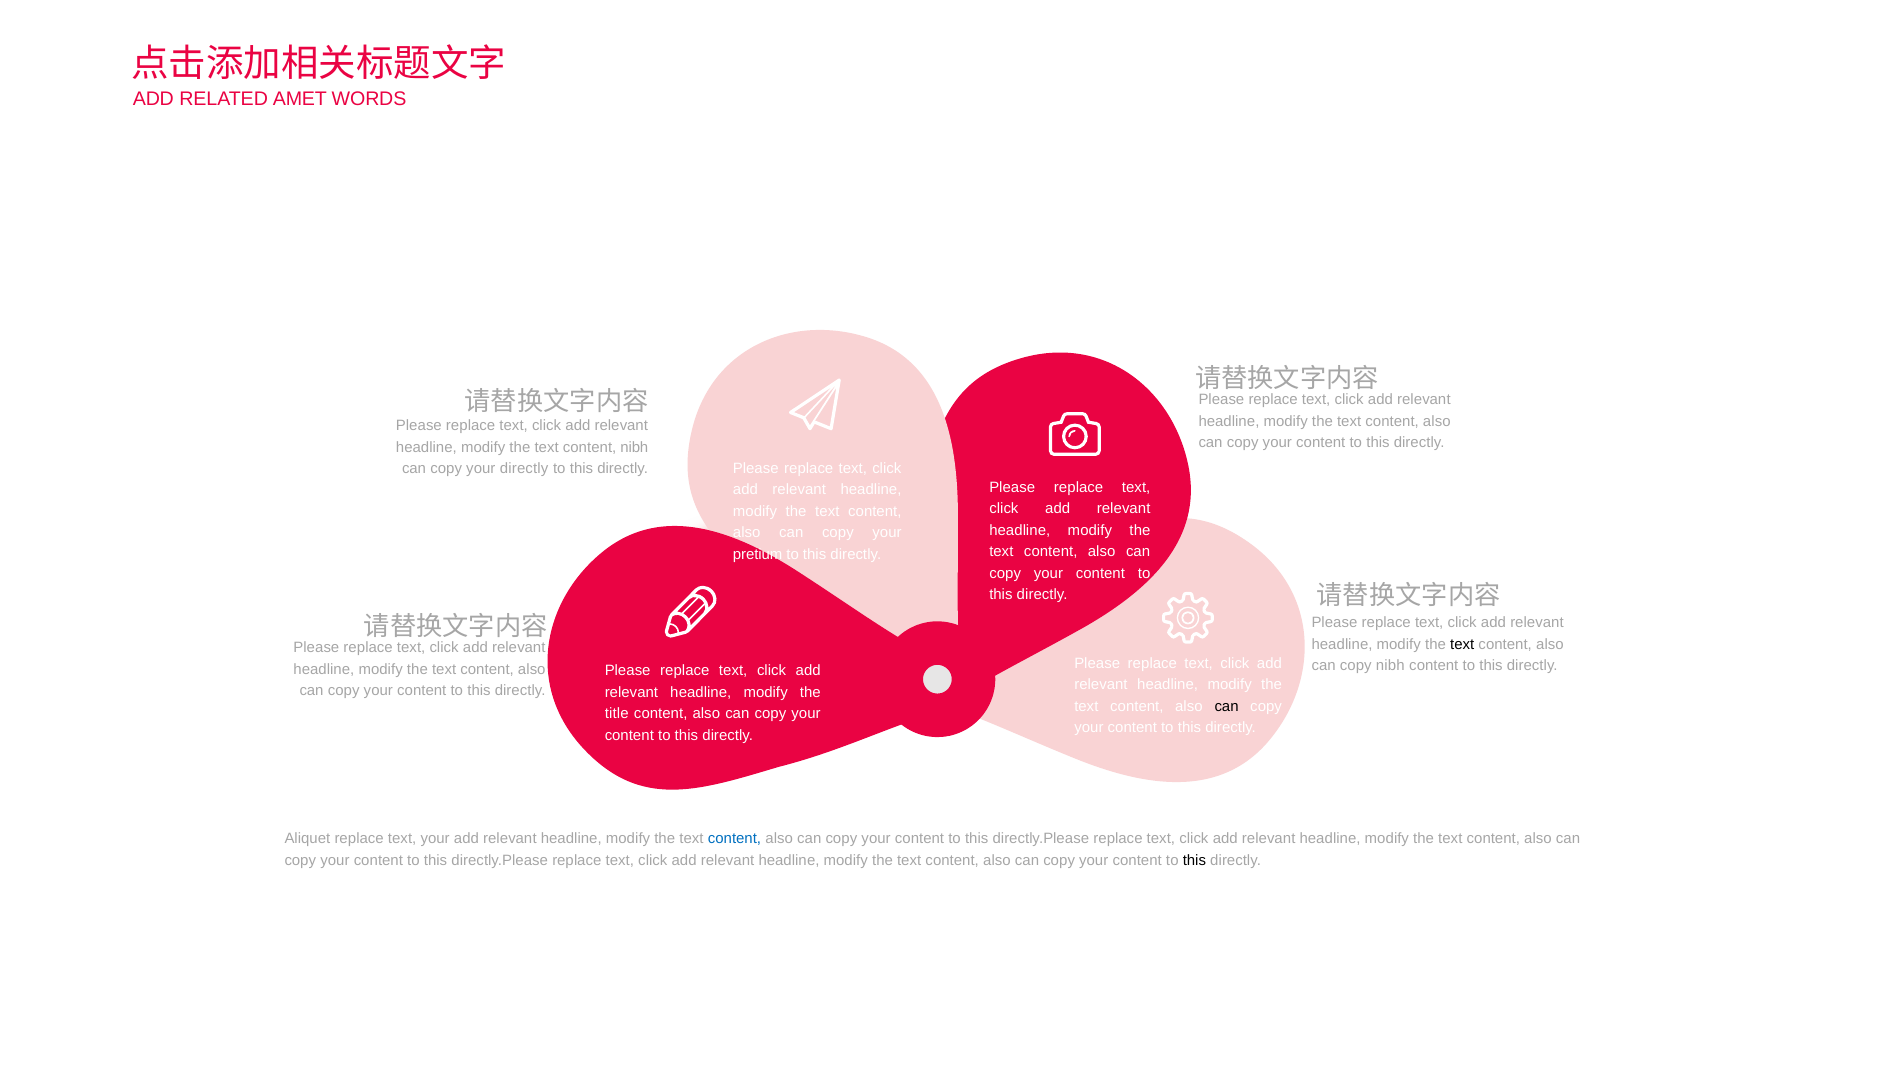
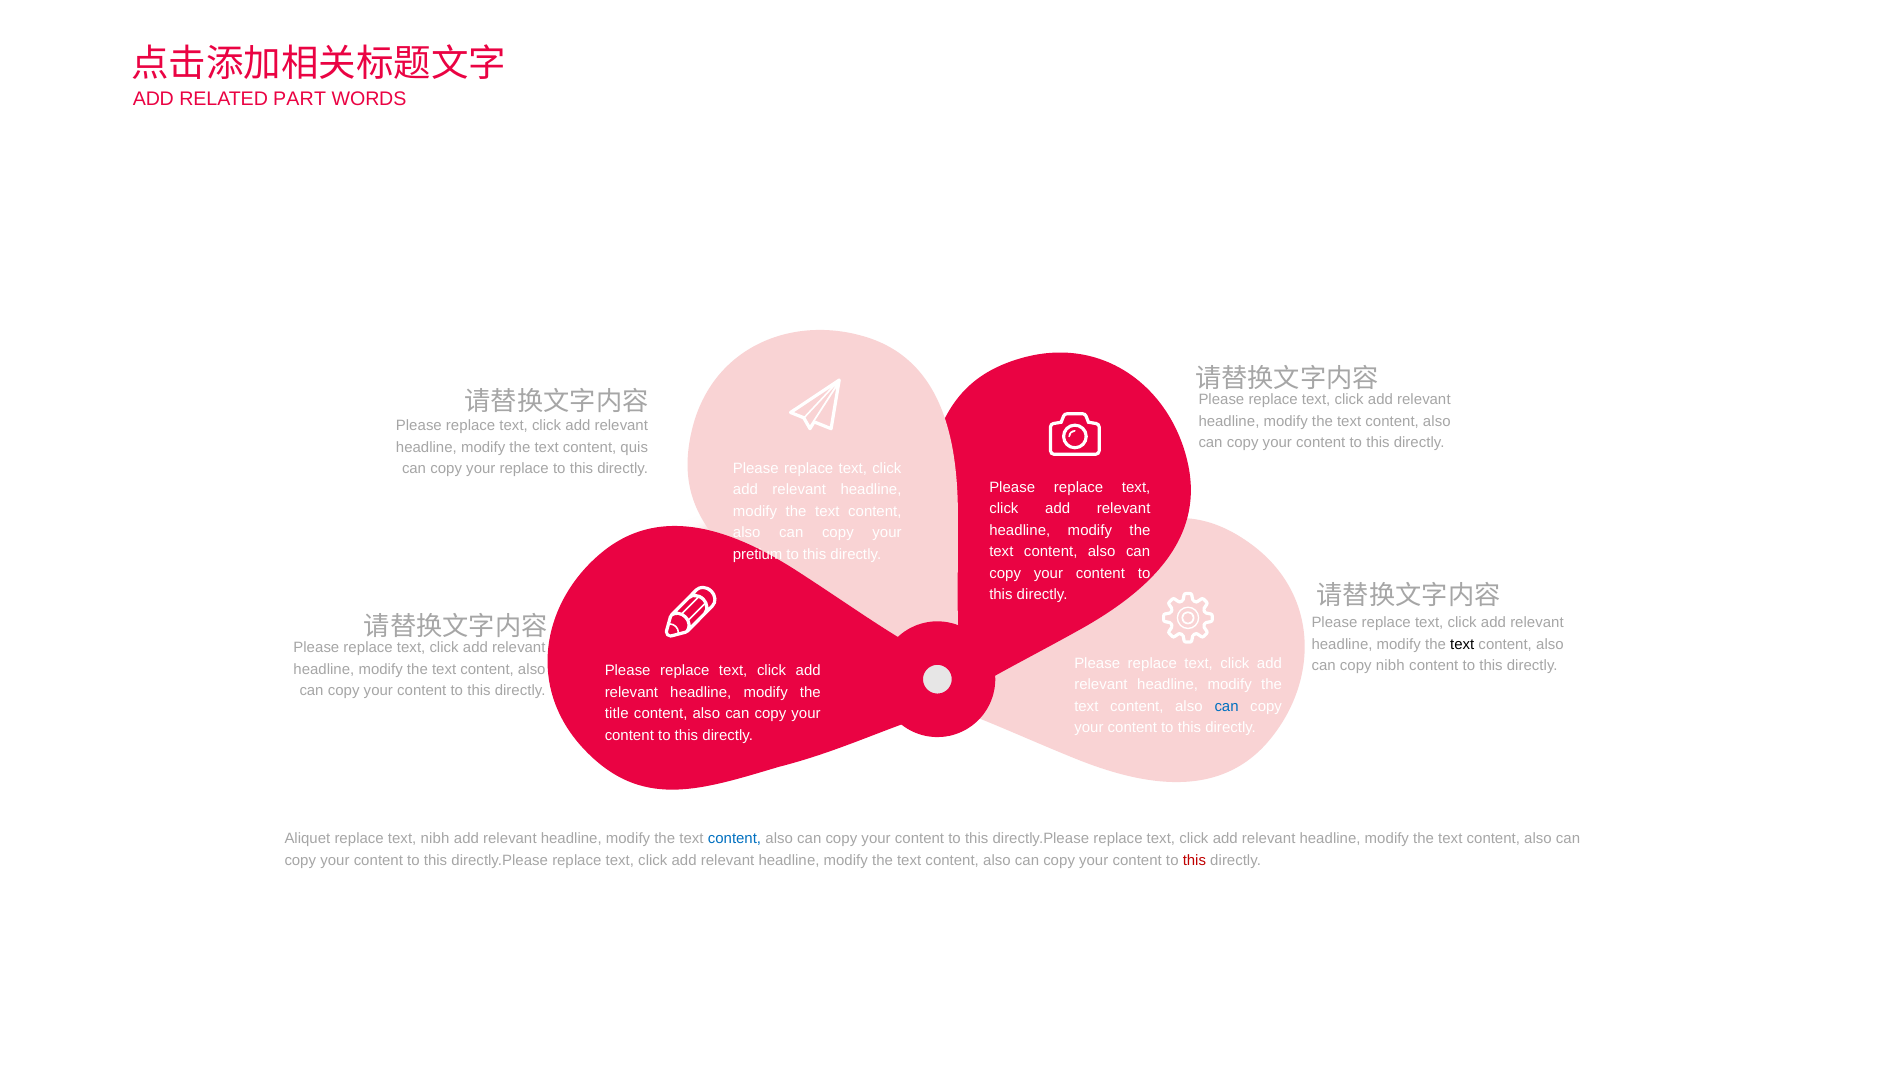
AMET: AMET -> PART
content nibh: nibh -> quis
your directly: directly -> replace
can at (1227, 706) colour: black -> blue
text your: your -> nibh
this at (1194, 861) colour: black -> red
